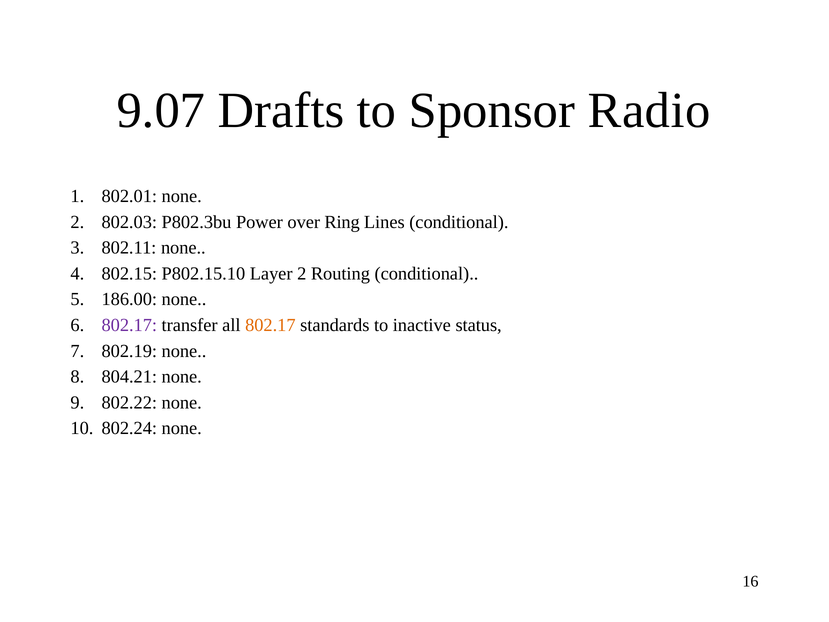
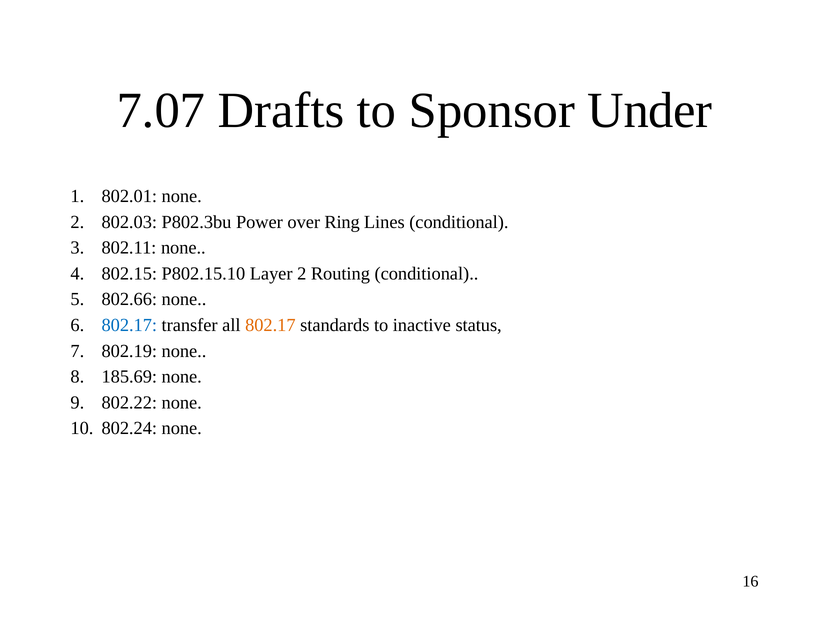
9.07: 9.07 -> 7.07
Radio: Radio -> Under
186.00: 186.00 -> 802.66
802.17 at (129, 325) colour: purple -> blue
804.21: 804.21 -> 185.69
